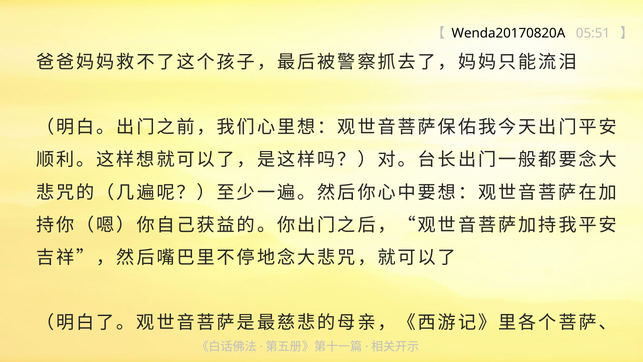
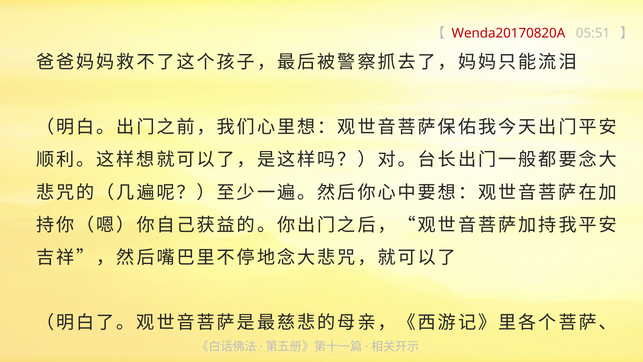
Wenda20170820A colour: black -> red
